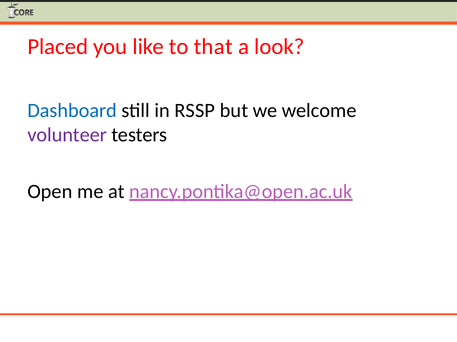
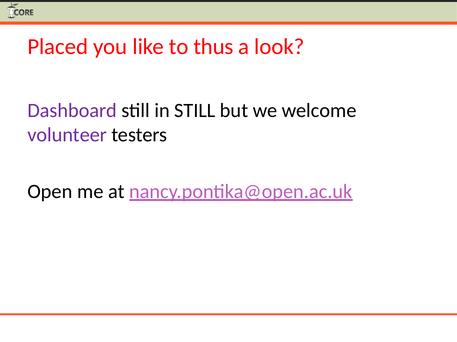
that: that -> thus
Dashboard colour: blue -> purple
in RSSP: RSSP -> STILL
